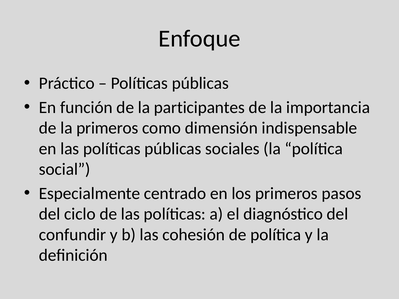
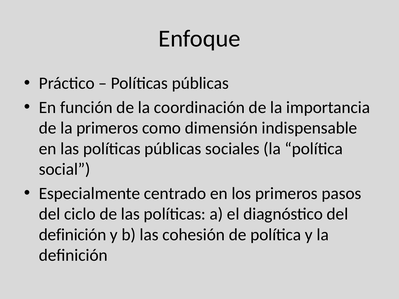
participantes: participantes -> coordinación
confundir at (73, 235): confundir -> definición
